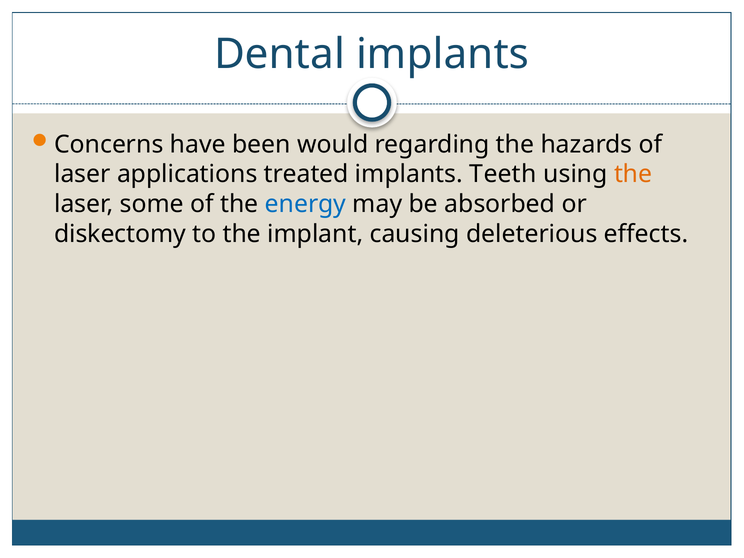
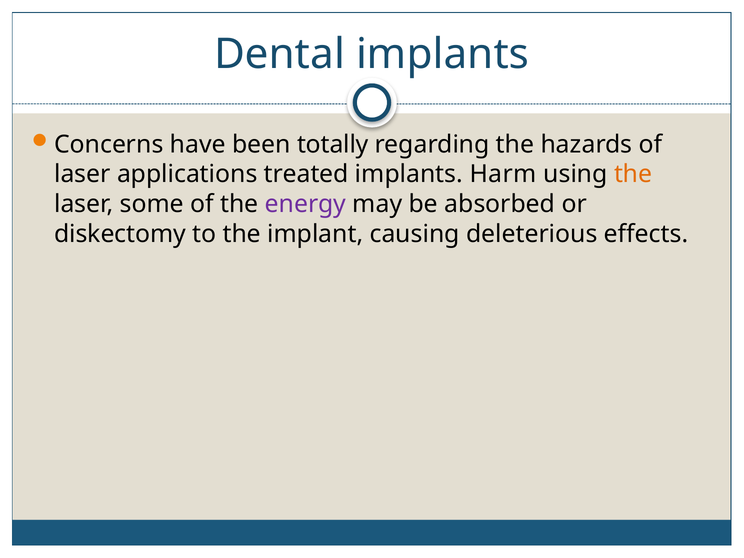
would: would -> totally
Teeth: Teeth -> Harm
energy colour: blue -> purple
